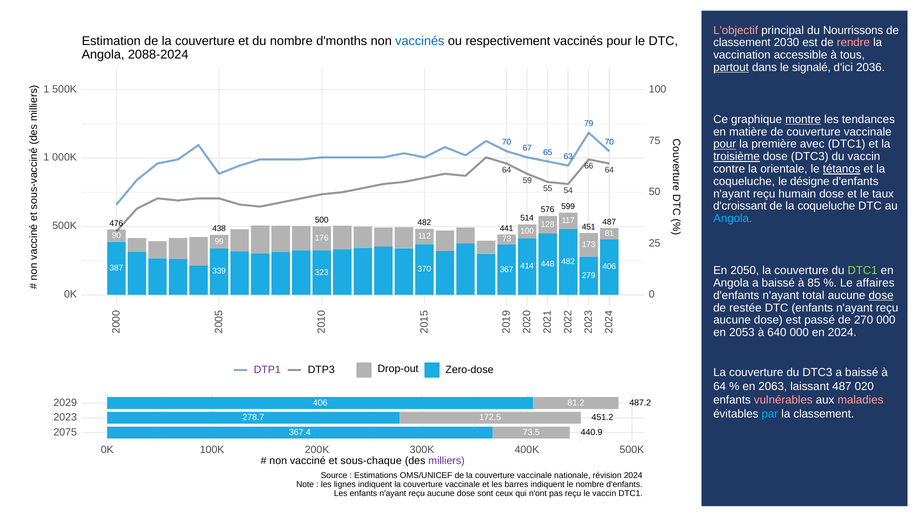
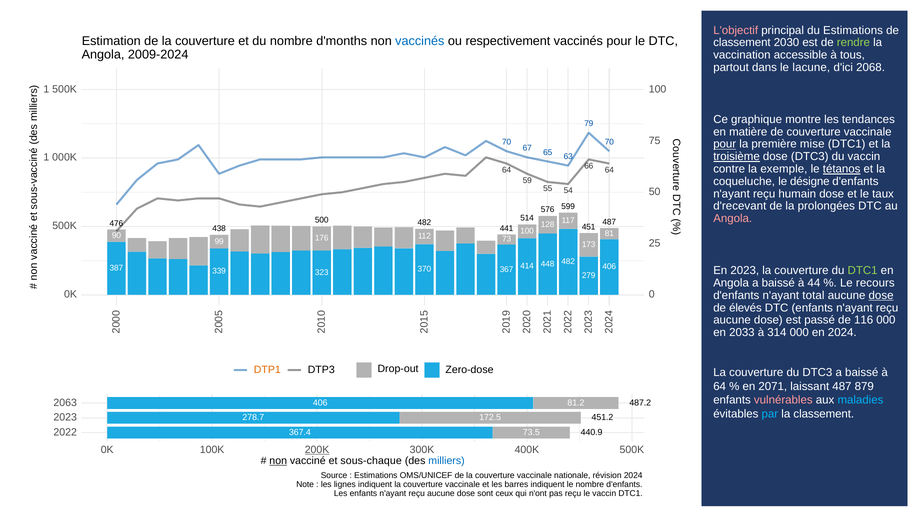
du Nourrissons: Nourrissons -> Estimations
rendre colour: pink -> light green
2088-2024: 2088-2024 -> 2009-2024
partout underline: present -> none
signalé: signalé -> lacune
2036: 2036 -> 2068
montre underline: present -> none
avec: avec -> mise
orientale: orientale -> exemple
d'croissant: d'croissant -> d'recevant
de la coqueluche: coqueluche -> prolongées
Angola at (733, 219) colour: light blue -> pink
En 2050: 2050 -> 2023
85: 85 -> 44
affaires: affaires -> recours
restée: restée -> élevés
270: 270 -> 116
2053: 2053 -> 2033
640: 640 -> 314
DTP1 colour: purple -> orange
2063: 2063 -> 2071
020: 020 -> 879
maladies colour: pink -> light blue
2029: 2029 -> 2063
2075: 2075 -> 2022
200K underline: none -> present
non at (278, 461) underline: none -> present
milliers colour: purple -> blue
